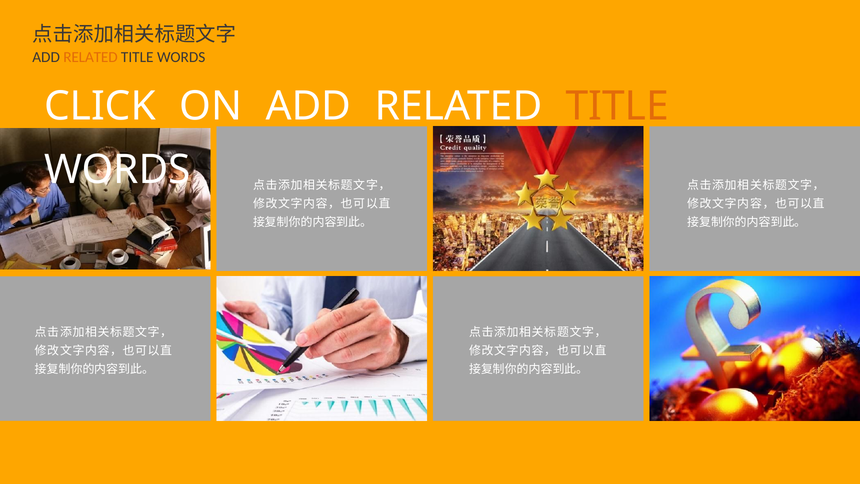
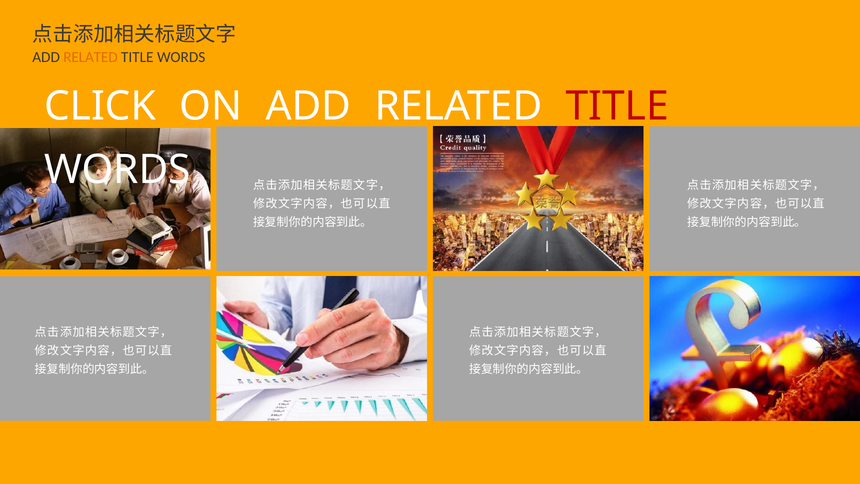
TITLE at (617, 106) colour: orange -> red
